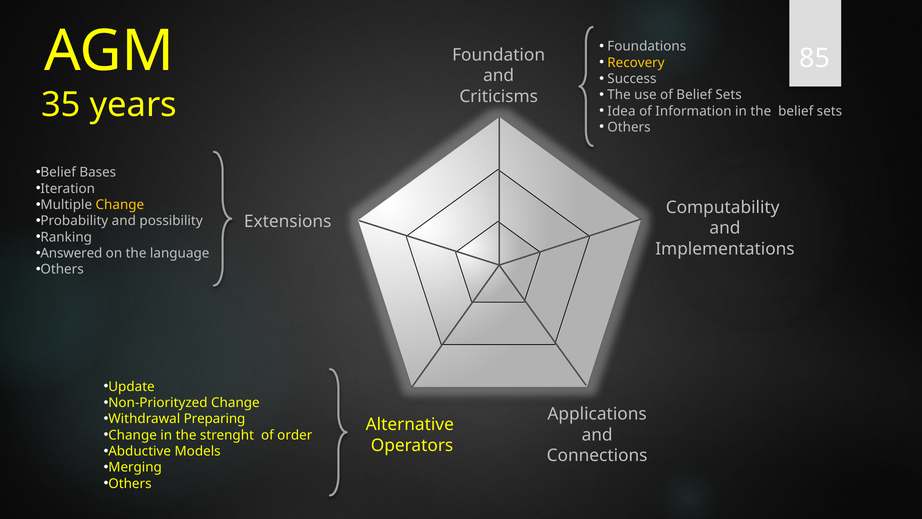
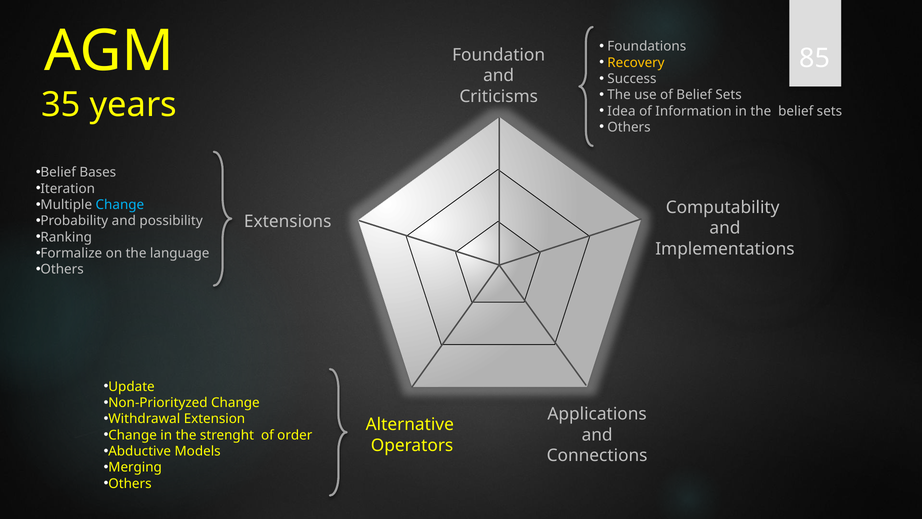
Change at (120, 205) colour: yellow -> light blue
Answered: Answered -> Formalize
Preparing: Preparing -> Extension
